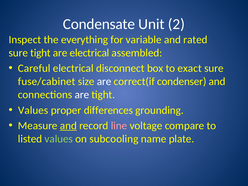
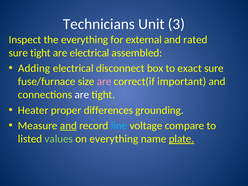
Condensate: Condensate -> Technicians
2: 2 -> 3
variable: variable -> external
Careful: Careful -> Adding
fuse/cabinet: fuse/cabinet -> fuse/furnace
are at (104, 82) colour: white -> pink
condenser: condenser -> important
Values at (33, 110): Values -> Heater
line colour: pink -> light blue
on subcooling: subcooling -> everything
plate underline: none -> present
